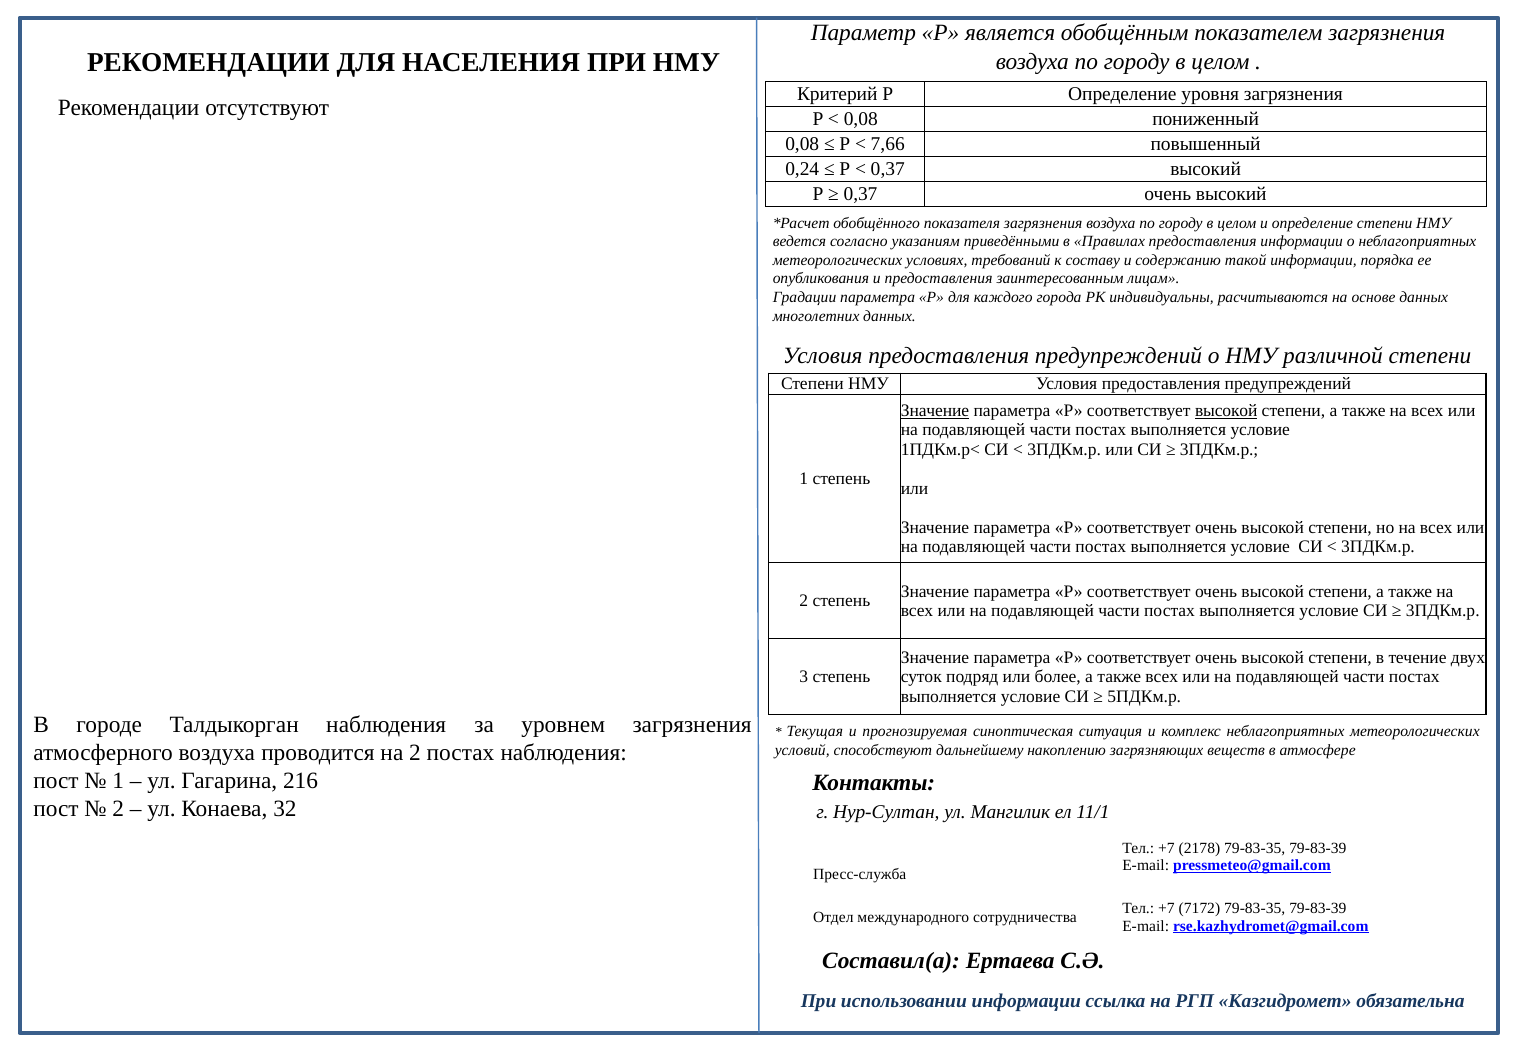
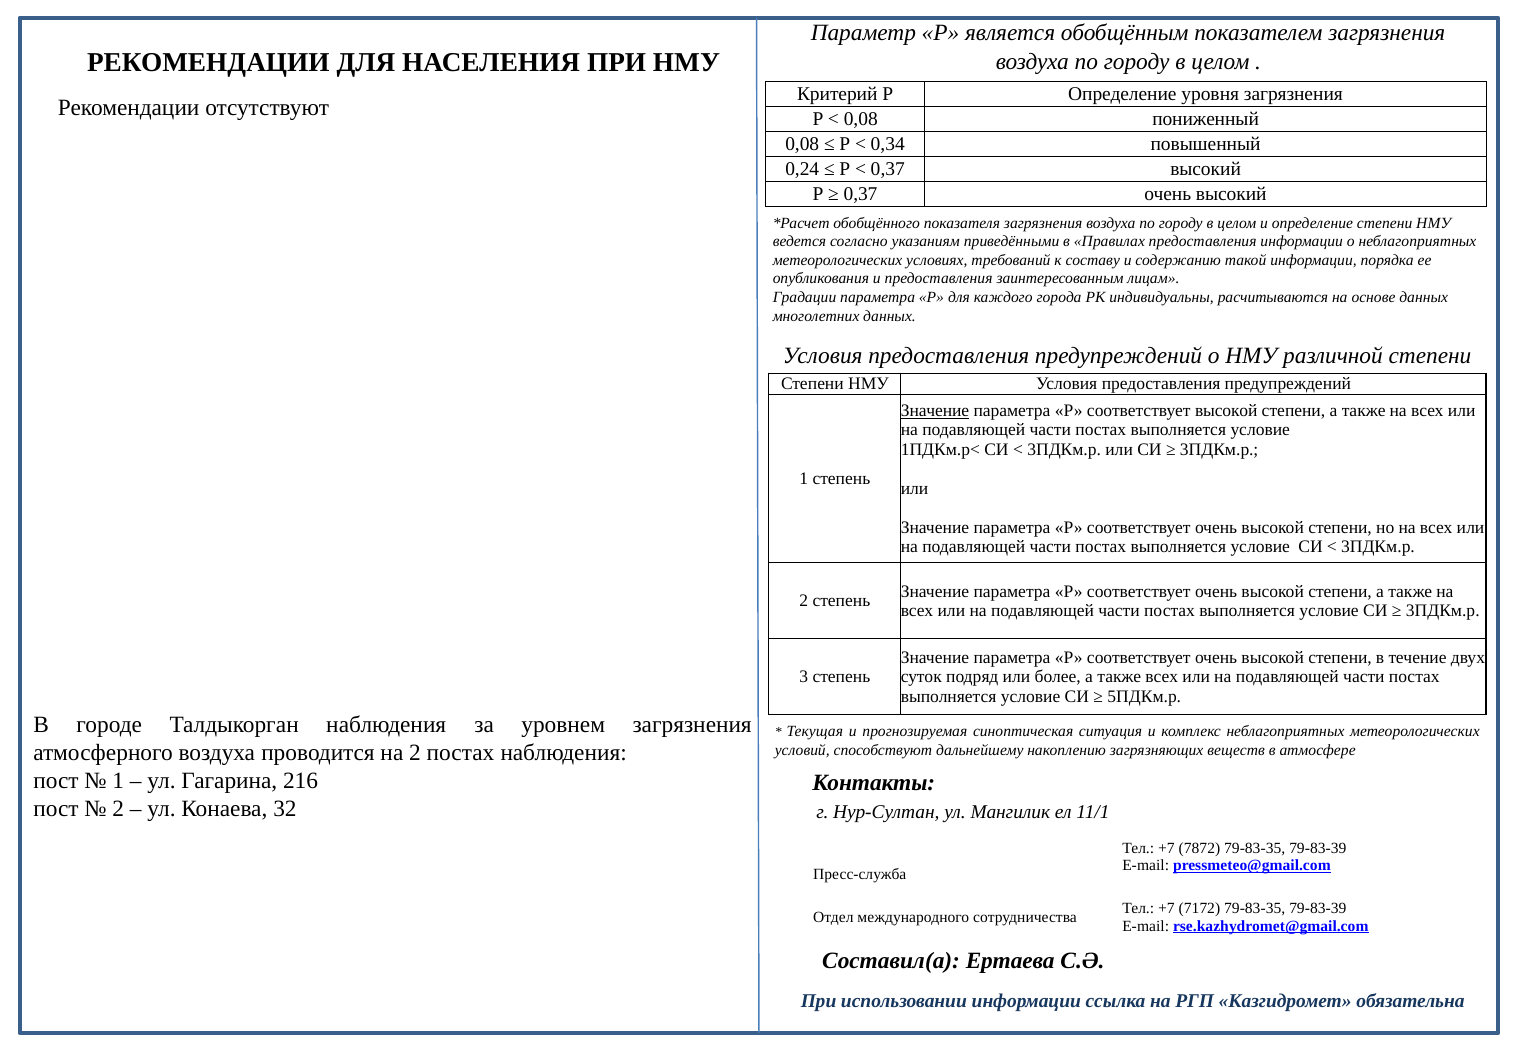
7,66: 7,66 -> 0,34
высокой at (1226, 411) underline: present -> none
2178: 2178 -> 7872
